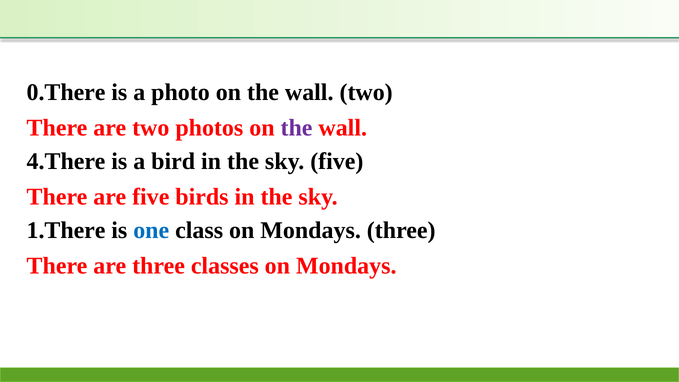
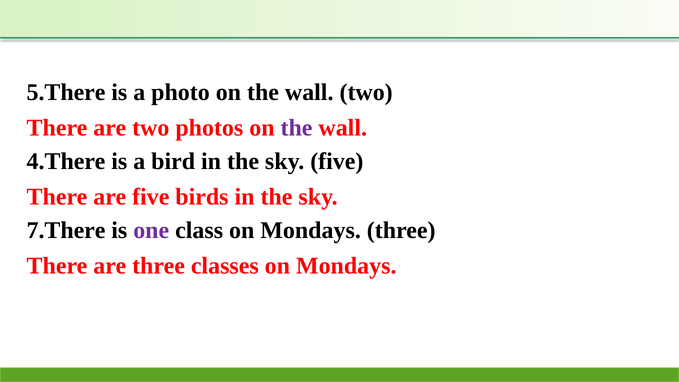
0.There: 0.There -> 5.There
1.There: 1.There -> 7.There
one colour: blue -> purple
